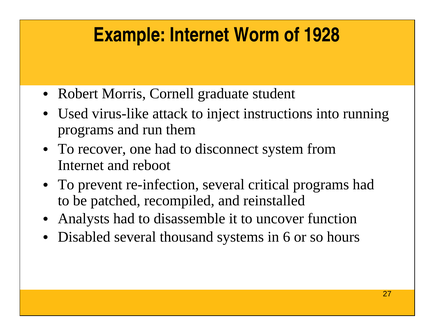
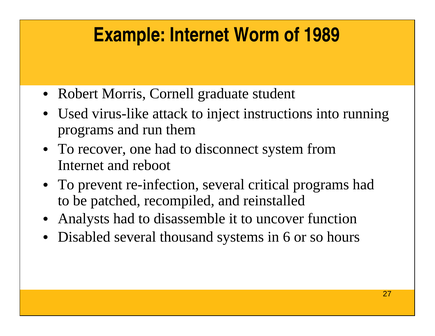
1928: 1928 -> 1989
